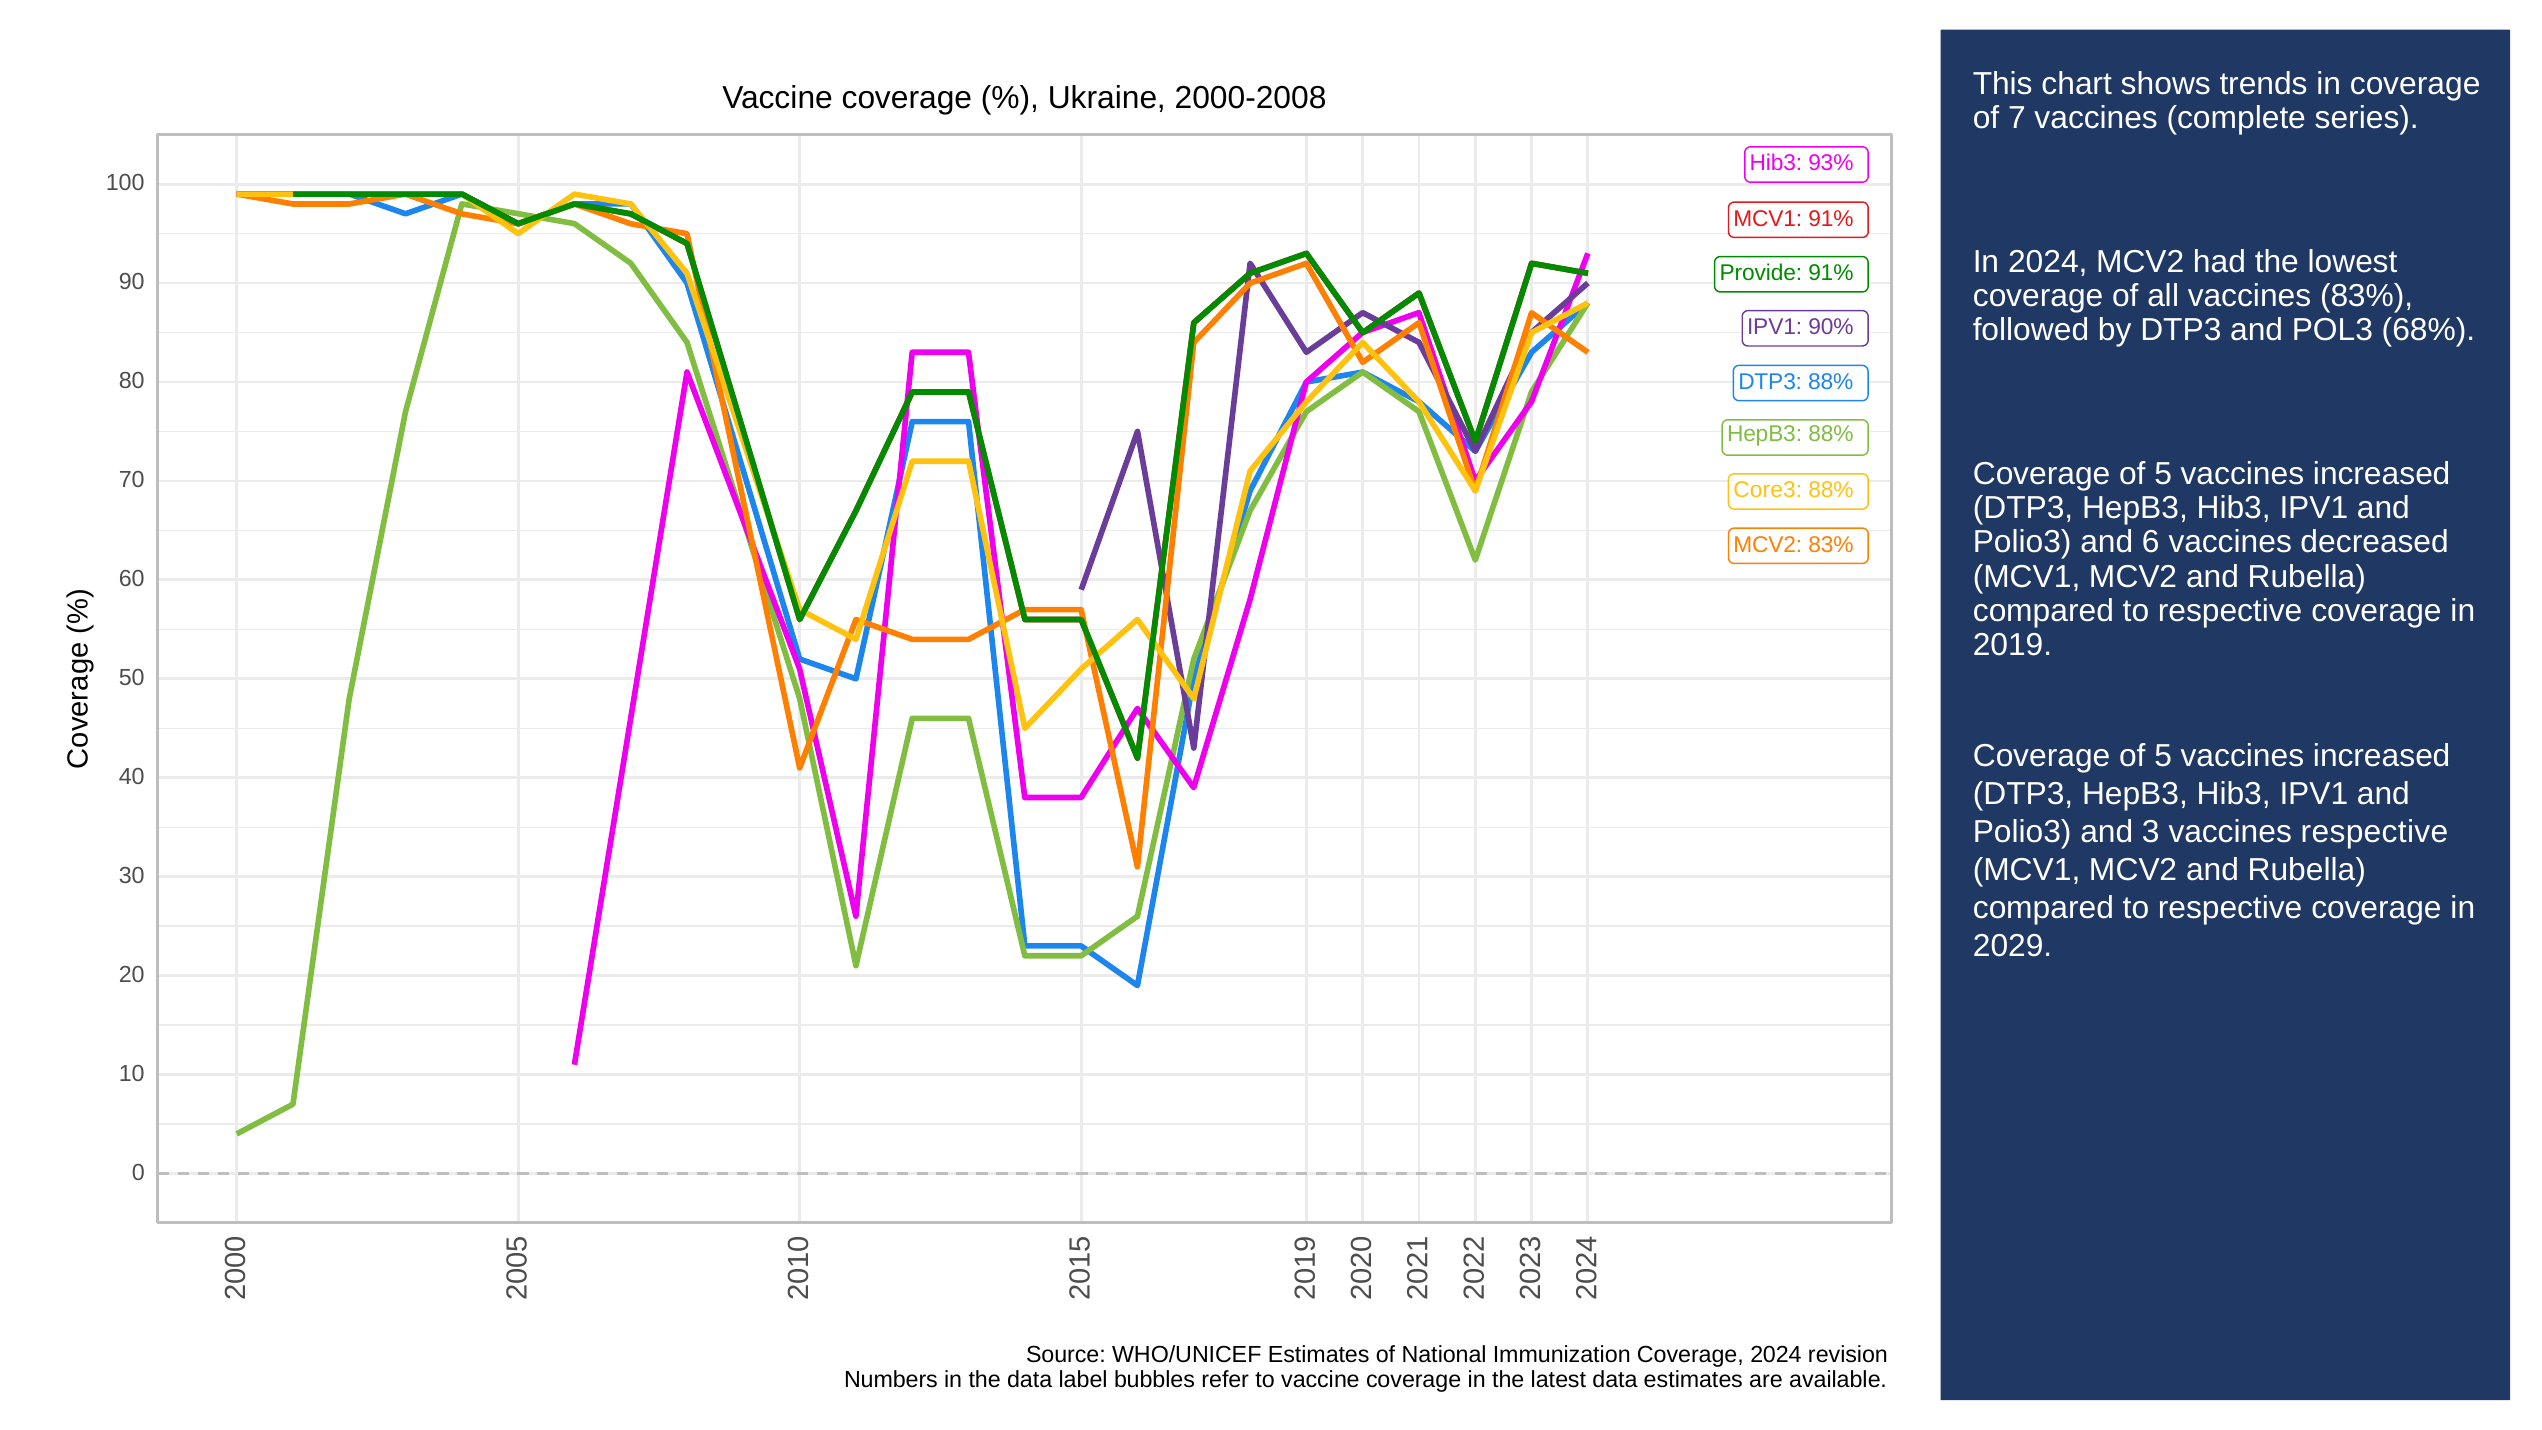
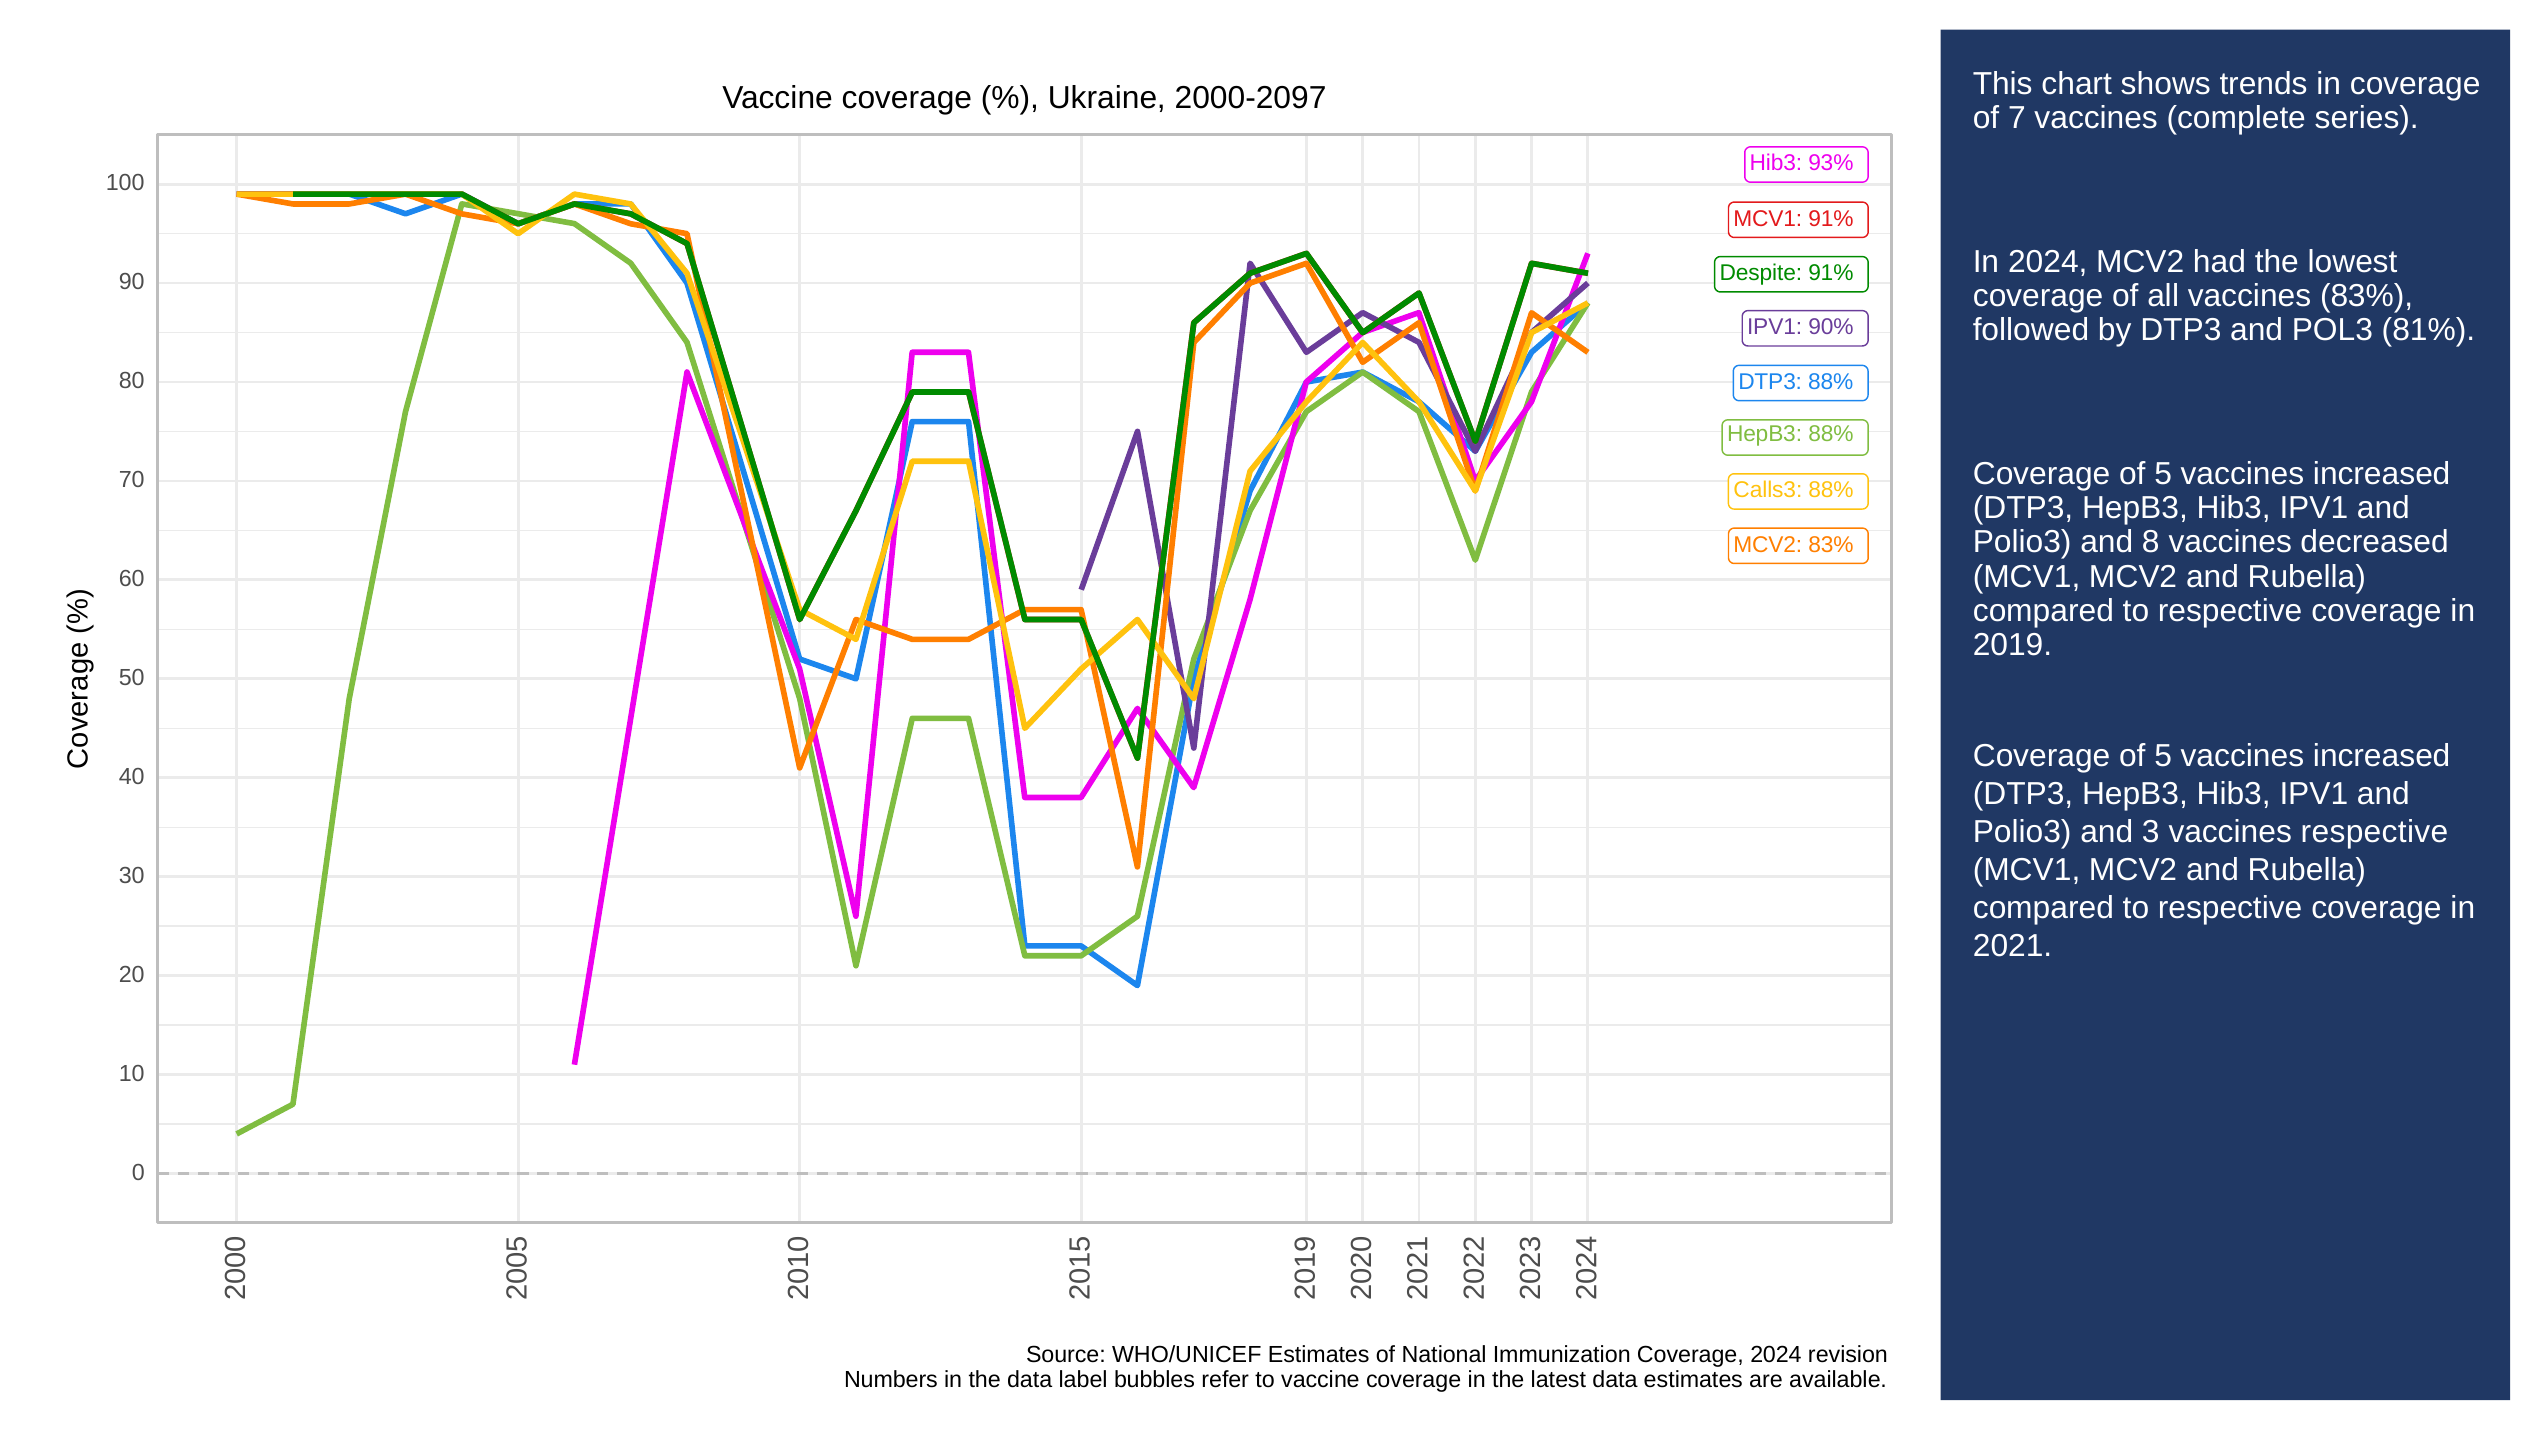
2000-2008: 2000-2008 -> 2000-2097
Provide: Provide -> Despite
68%: 68% -> 81%
Core3: Core3 -> Calls3
6: 6 -> 8
2029: 2029 -> 2021
